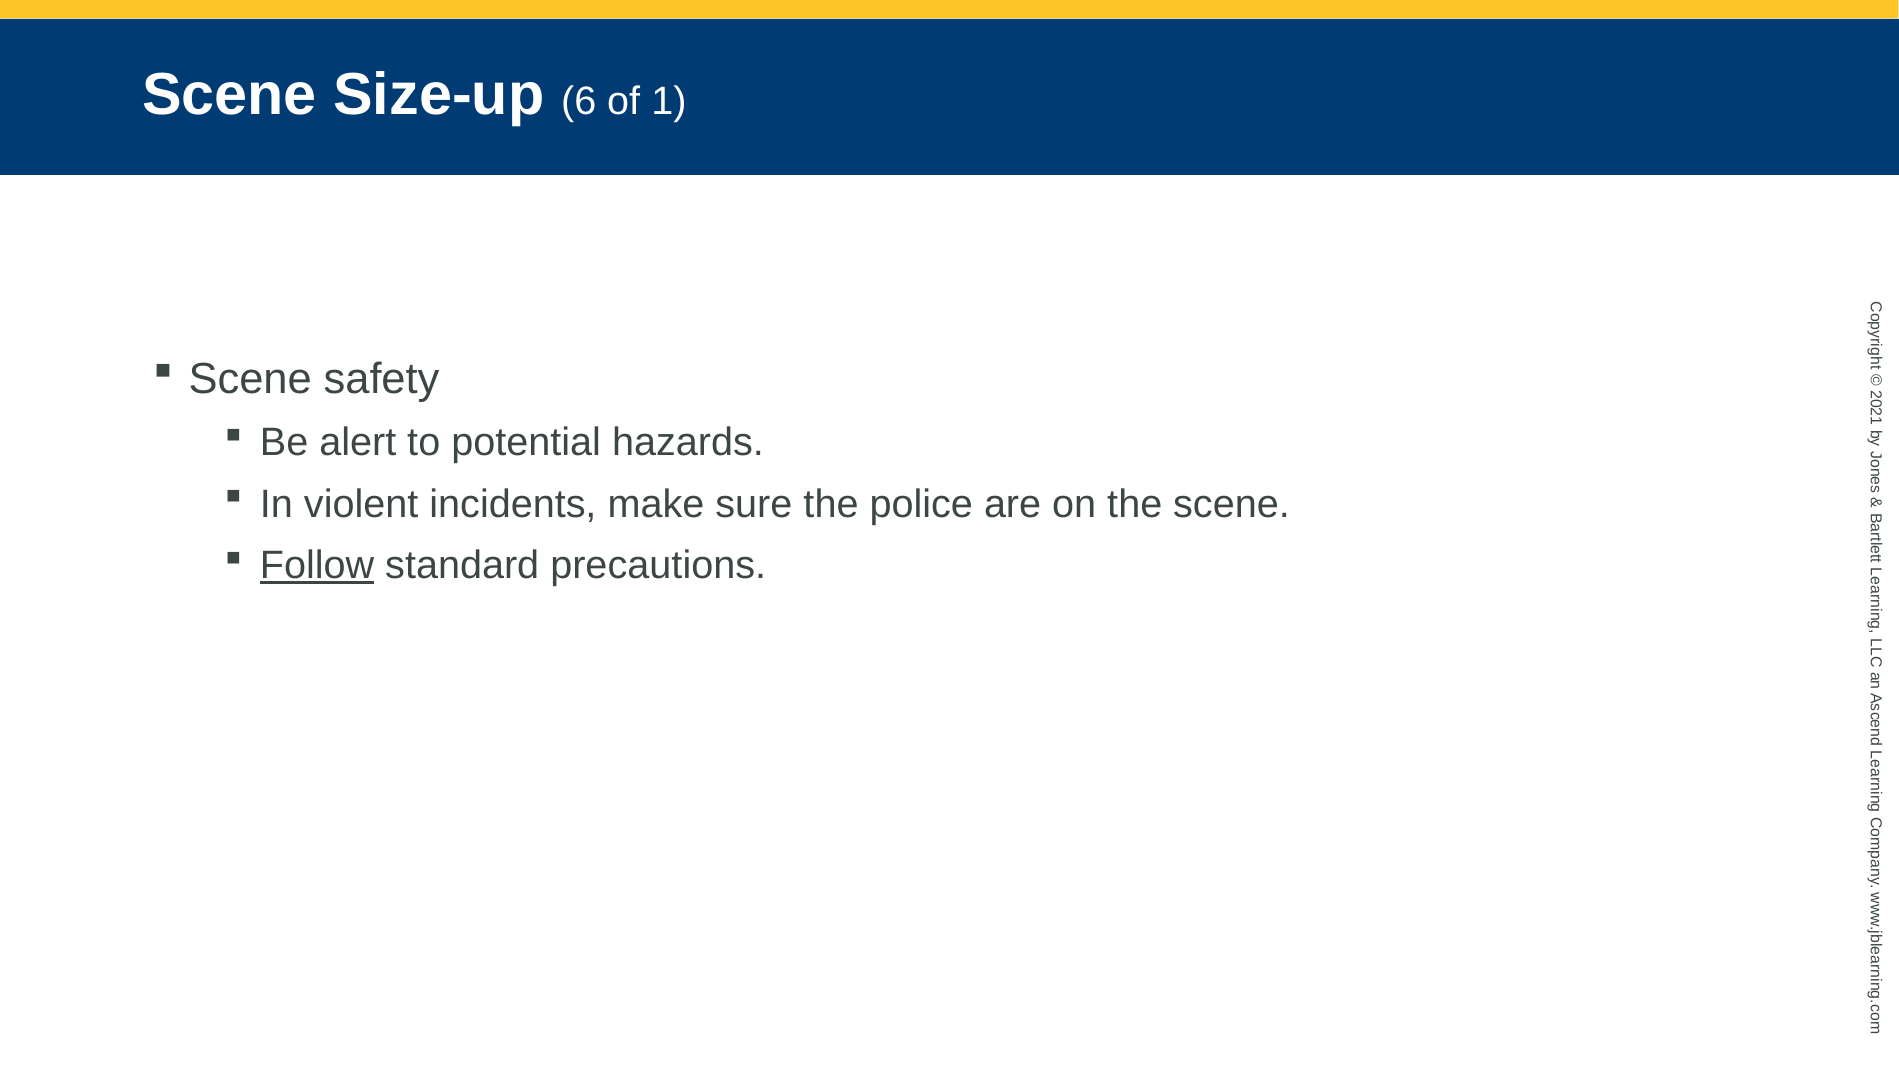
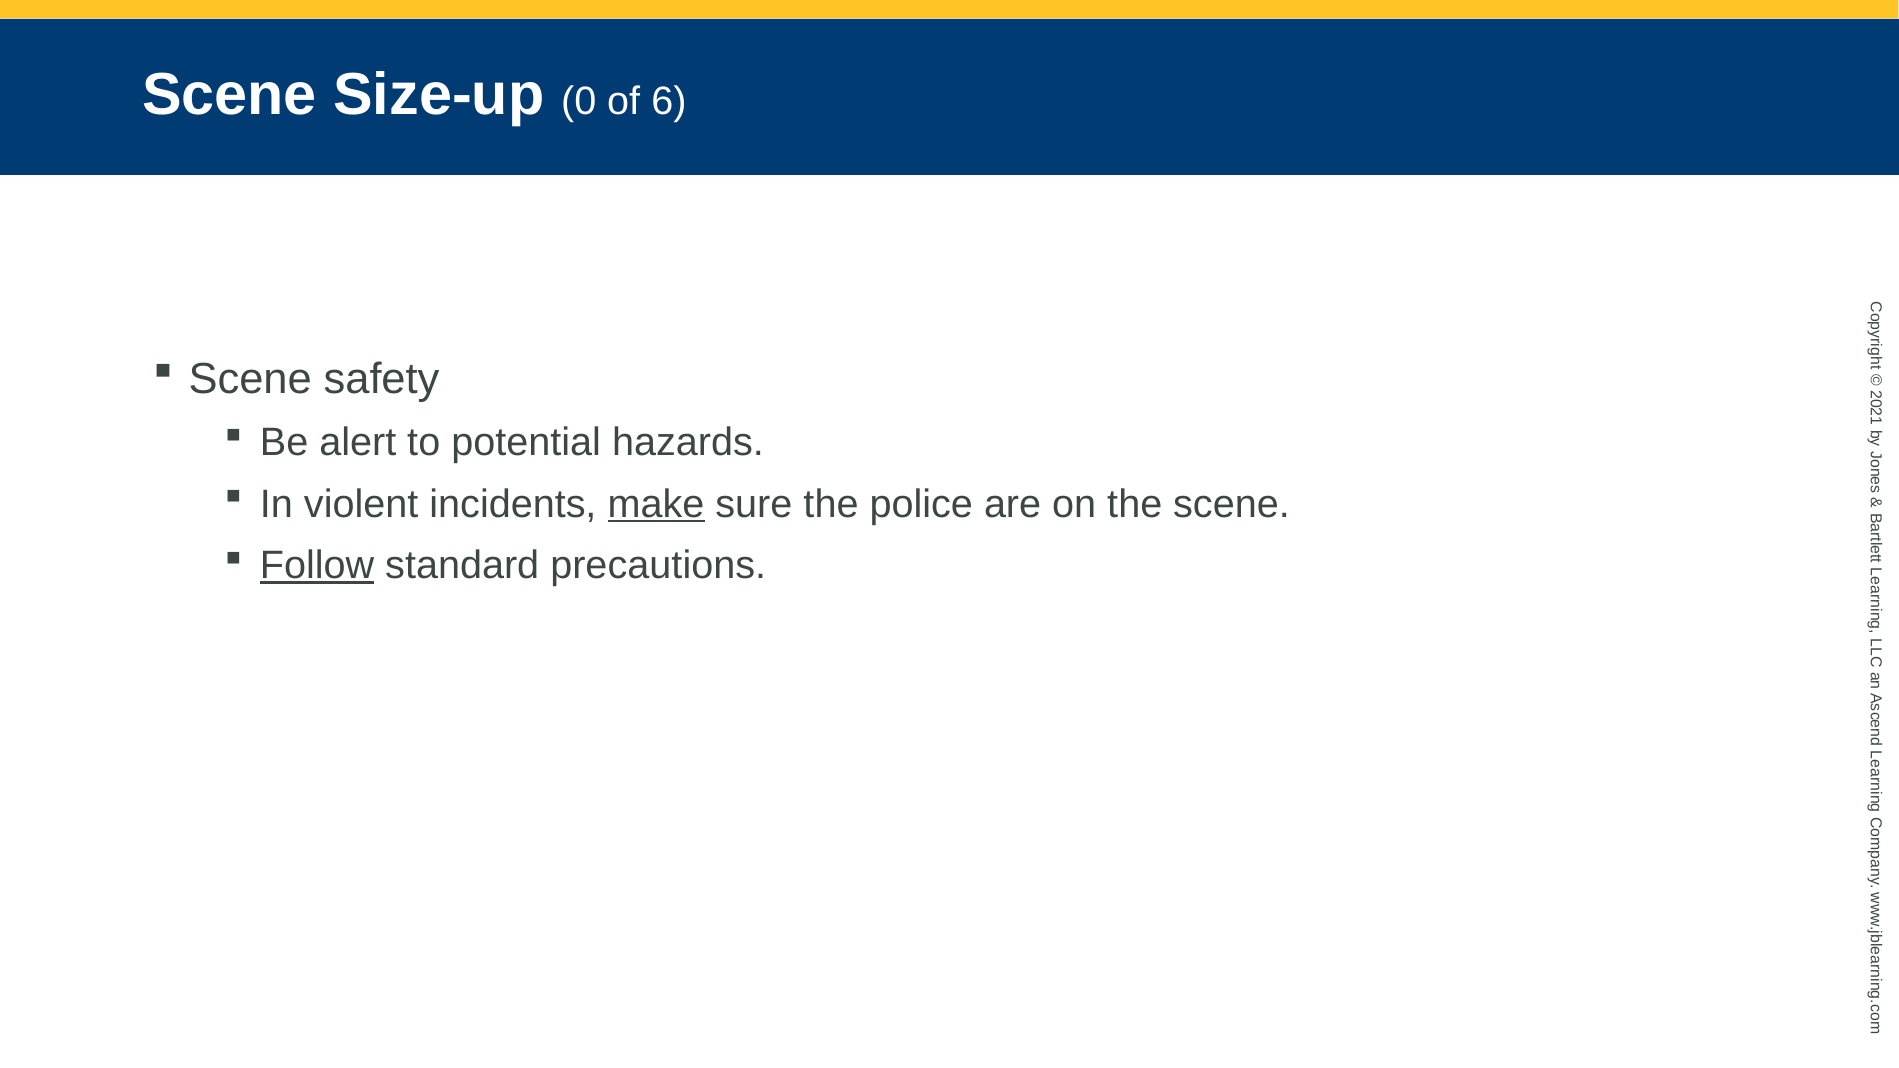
Size-up 6: 6 -> 0
of 1: 1 -> 6
make underline: none -> present
